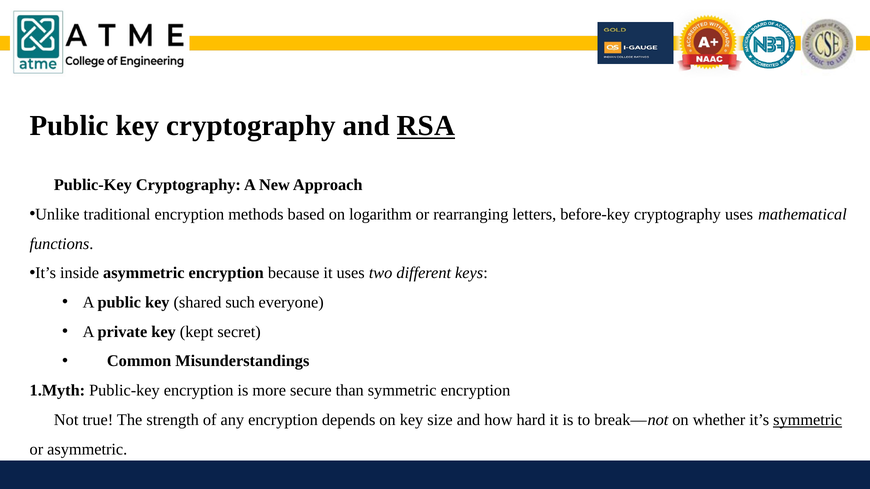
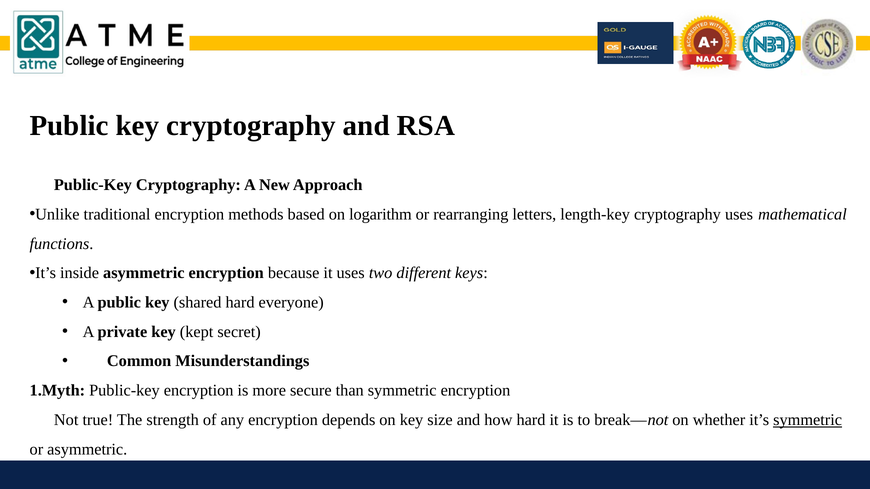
RSA underline: present -> none
before-key: before-key -> length-key
shared such: such -> hard
